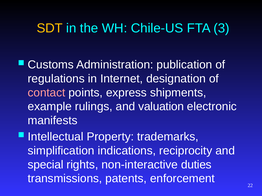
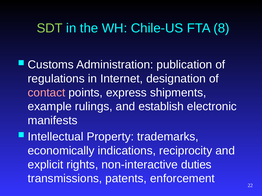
SDT colour: yellow -> light green
3: 3 -> 8
valuation: valuation -> establish
simplification: simplification -> economically
special: special -> explicit
